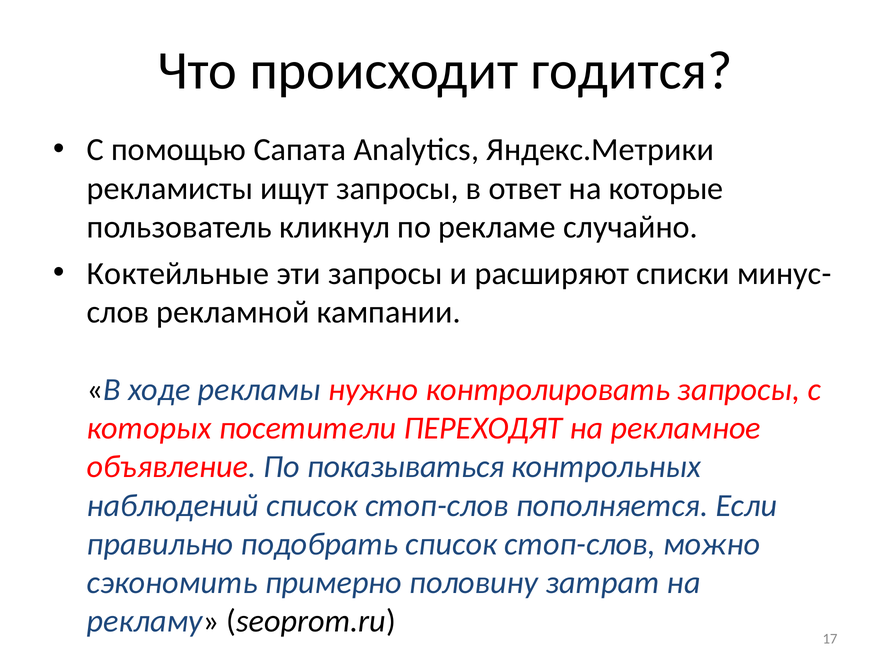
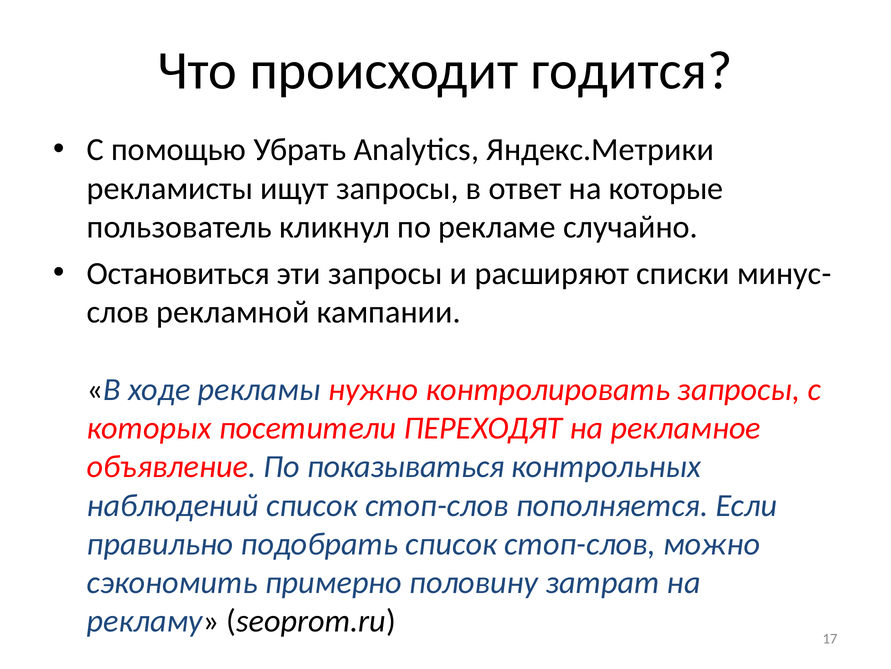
Сапата: Сапата -> Убрать
Коктейльные: Коктейльные -> Остановиться
